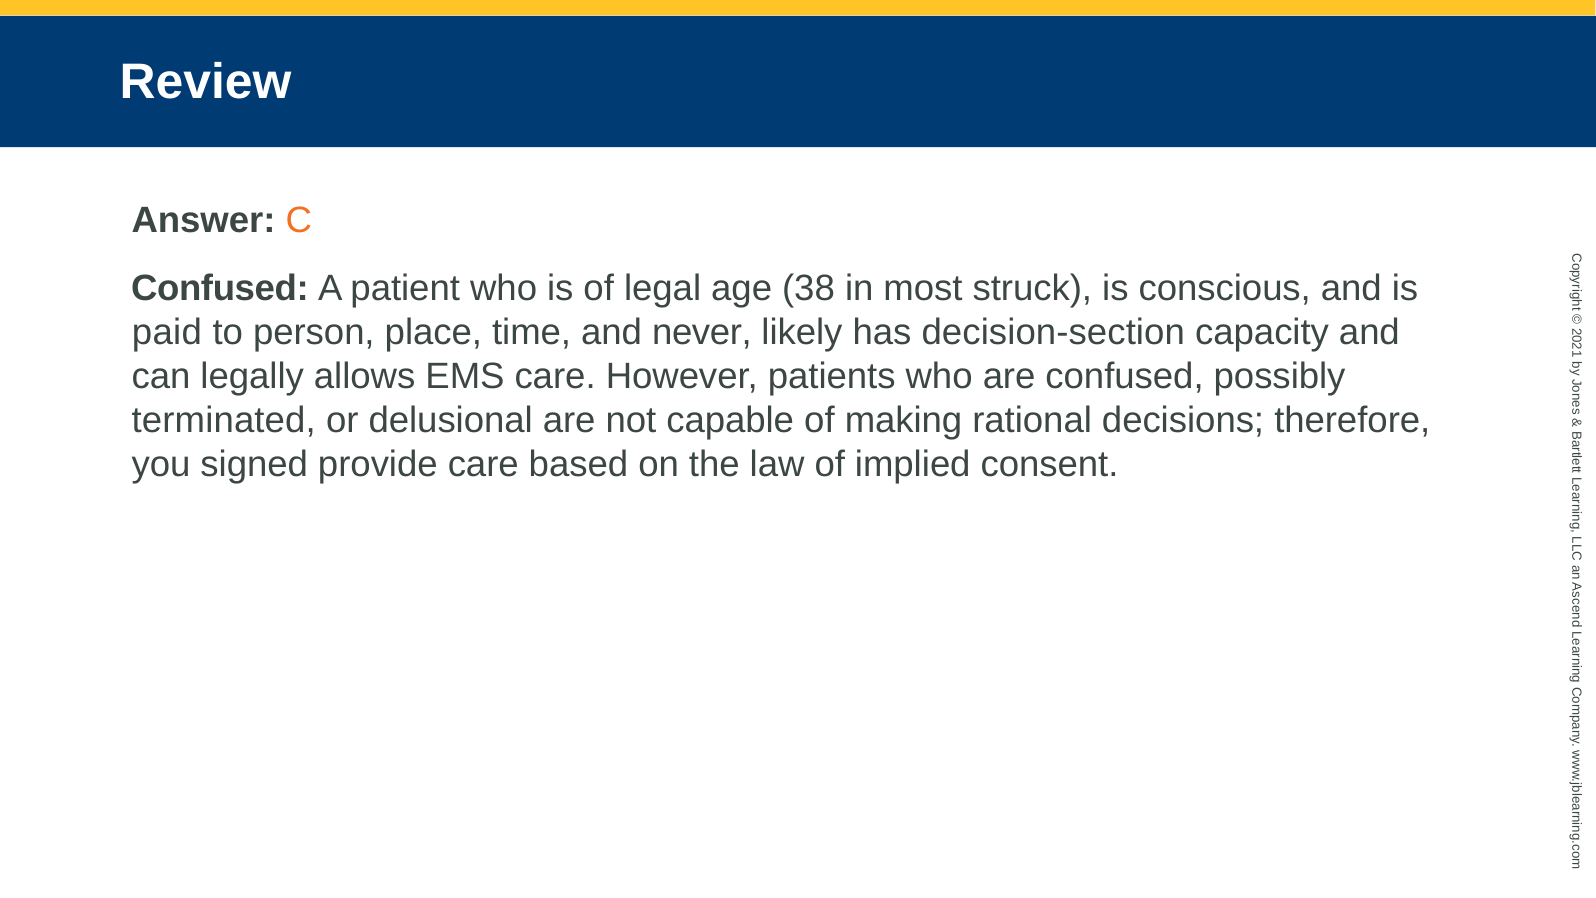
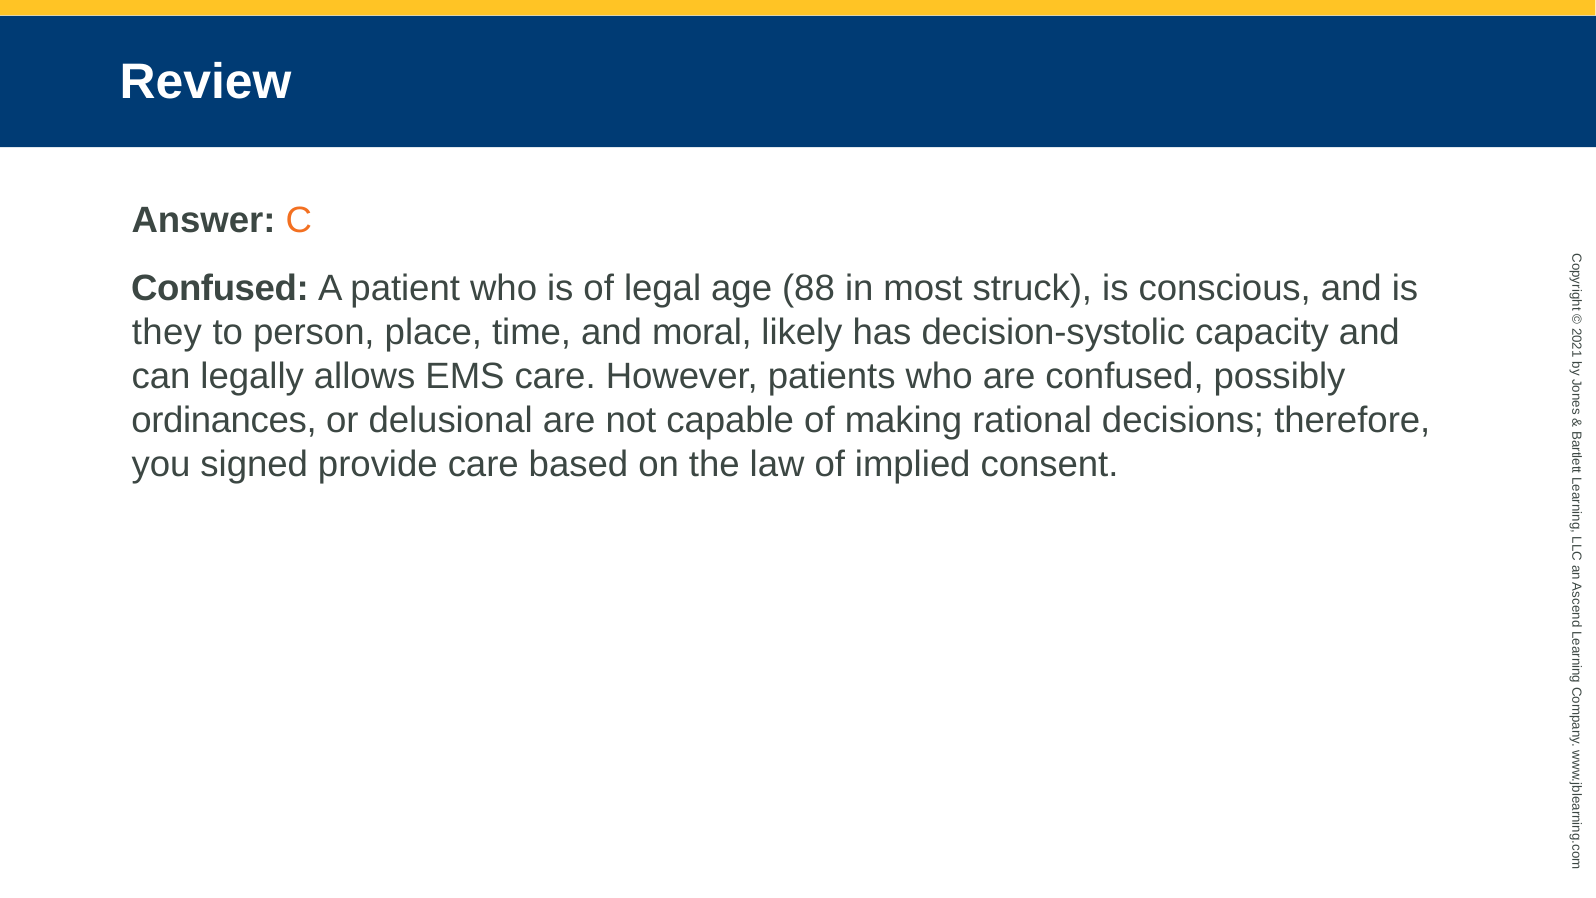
38: 38 -> 88
paid: paid -> they
never: never -> moral
decision-section: decision-section -> decision-systolic
terminated: terminated -> ordinances
